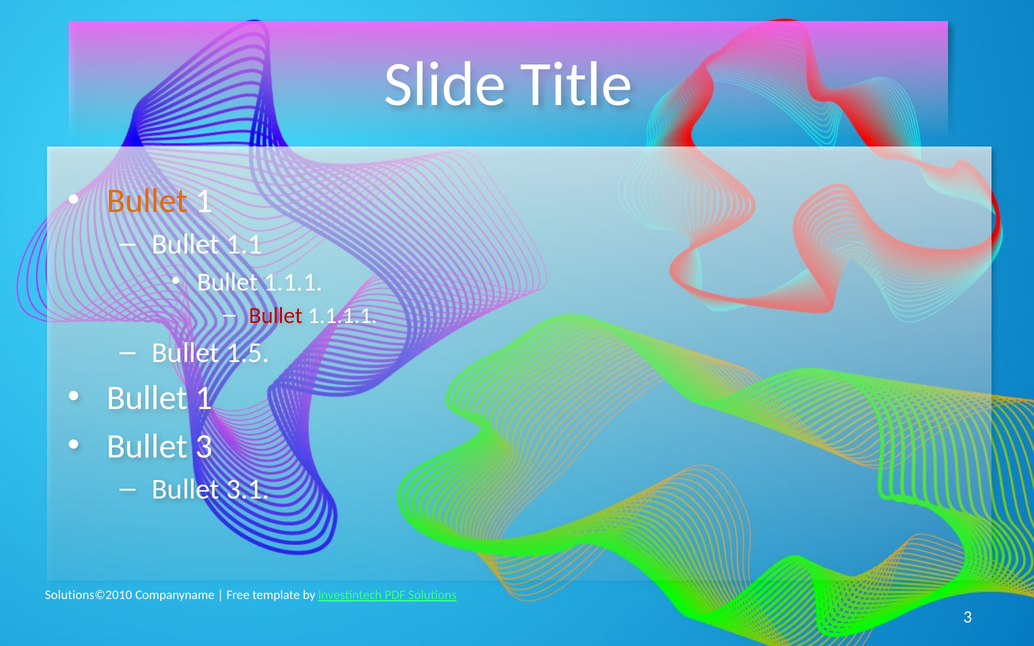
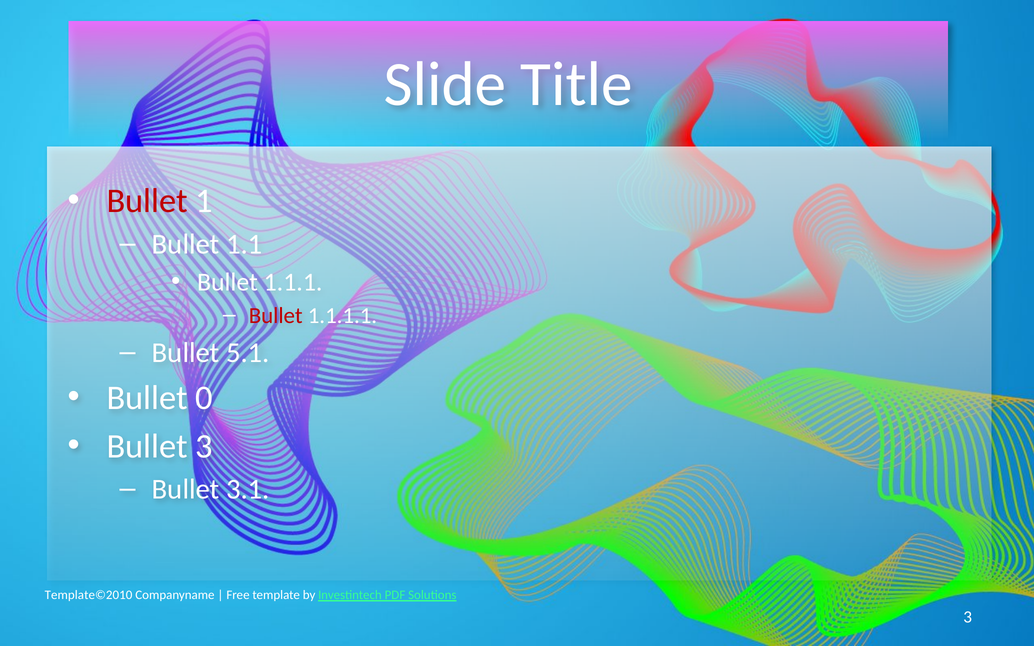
Bullet at (147, 201) colour: orange -> red
1.5: 1.5 -> 5.1
1 at (204, 398): 1 -> 0
Solutions©2010: Solutions©2010 -> Template©2010
